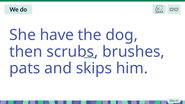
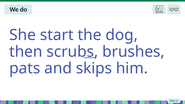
have: have -> start
